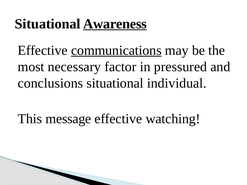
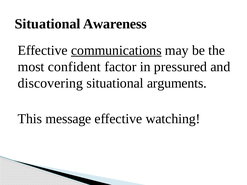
Awareness underline: present -> none
necessary: necessary -> confident
conclusions: conclusions -> discovering
individual: individual -> arguments
